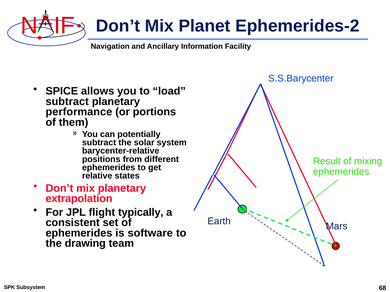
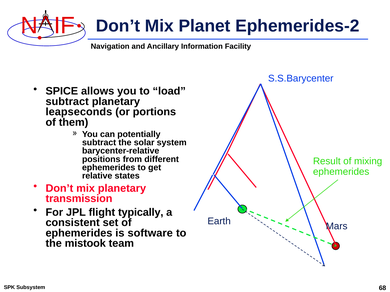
performance: performance -> leapseconds
extrapolation: extrapolation -> transmission
drawing: drawing -> mistook
